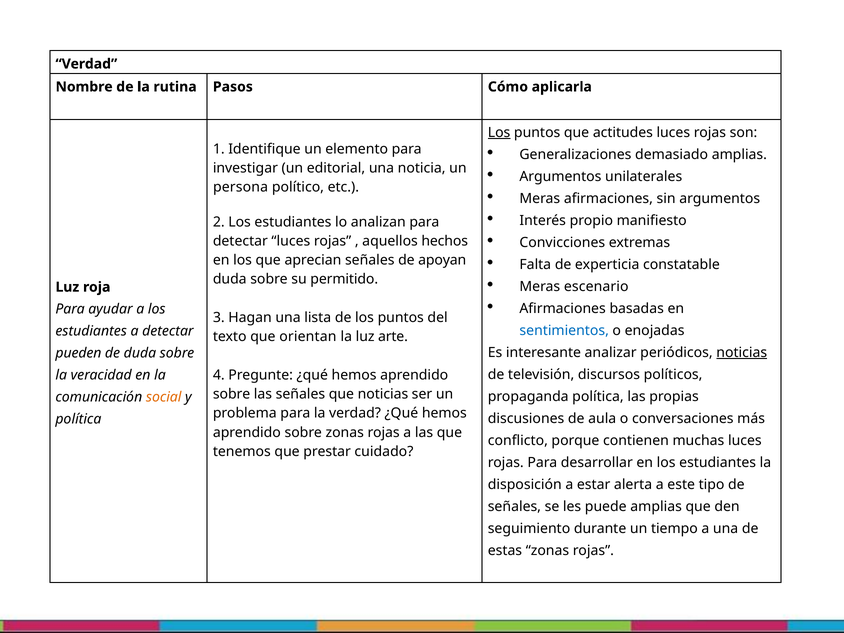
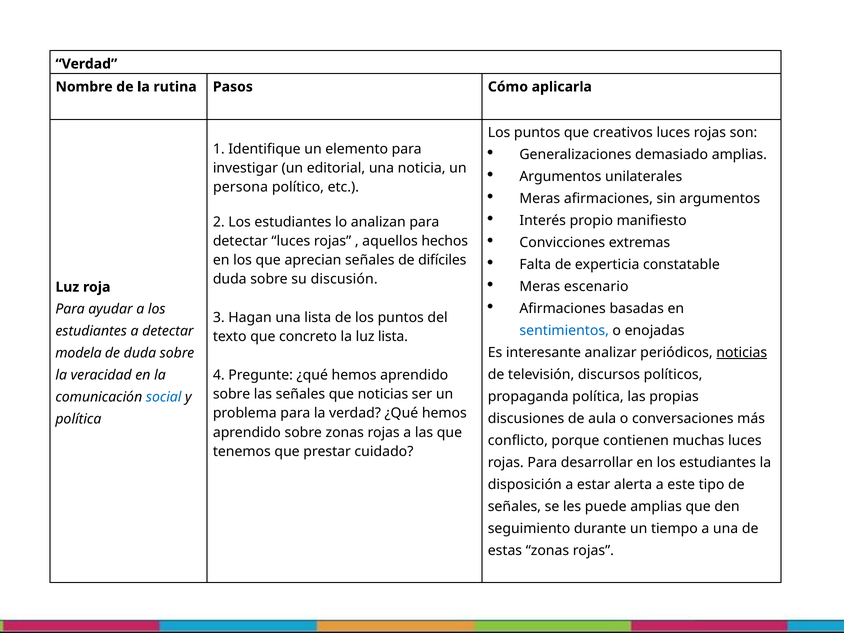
Los at (499, 133) underline: present -> none
actitudes: actitudes -> creativos
apoyan: apoyan -> difíciles
permitido: permitido -> discusión
orientan: orientan -> concreto
luz arte: arte -> lista
pueden: pueden -> modela
social colour: orange -> blue
